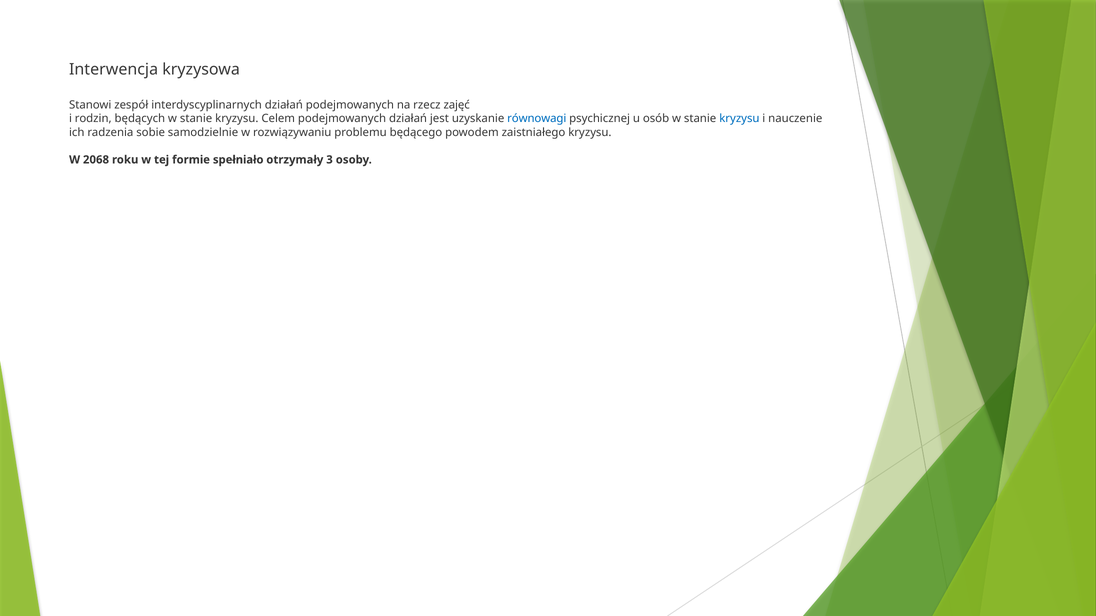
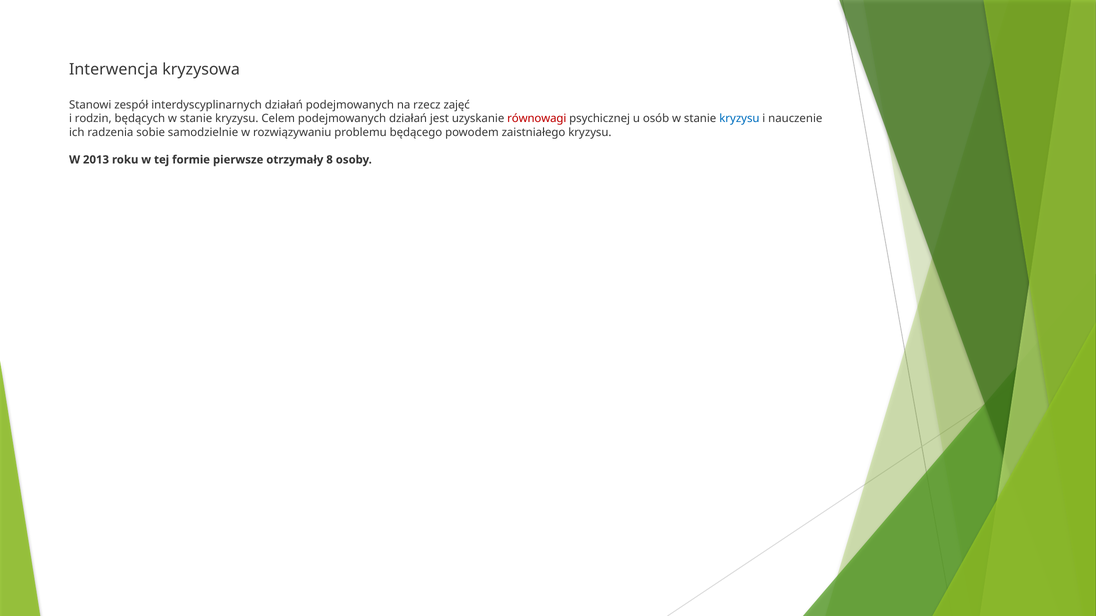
równowagi colour: blue -> red
2068: 2068 -> 2013
spełniało: spełniało -> pierwsze
3: 3 -> 8
